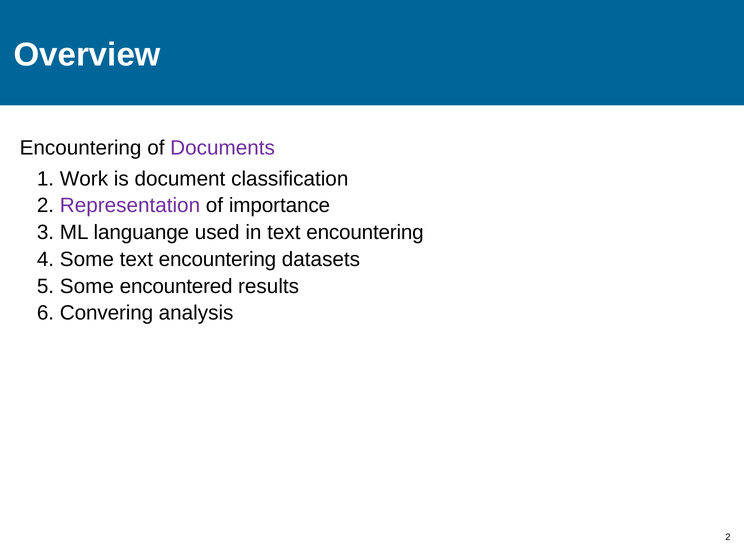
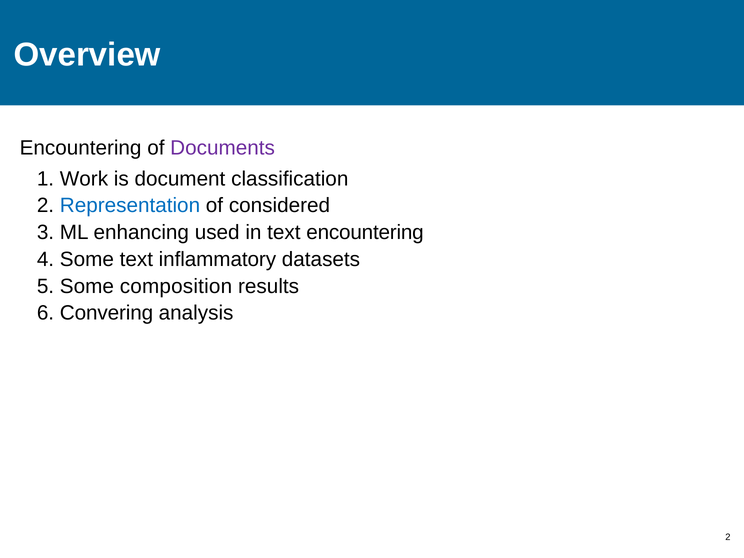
Representation colour: purple -> blue
importance: importance -> considered
languange: languange -> enhancing
Some text encountering: encountering -> inflammatory
encountered: encountered -> composition
